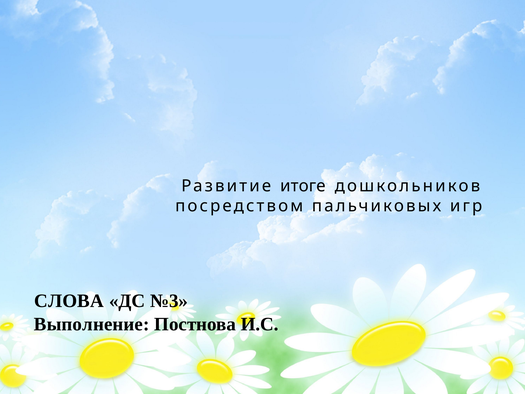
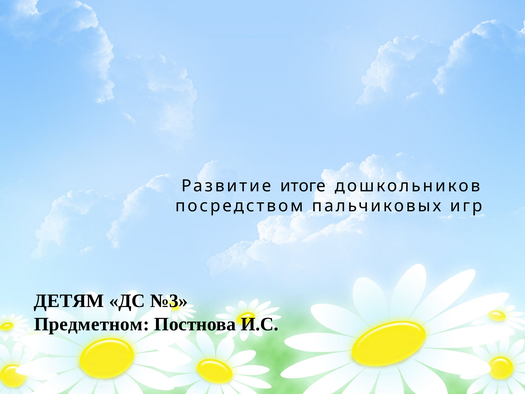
СЛОВА: СЛОВА -> ДЕТЯМ
Выполнение: Выполнение -> Предметном
